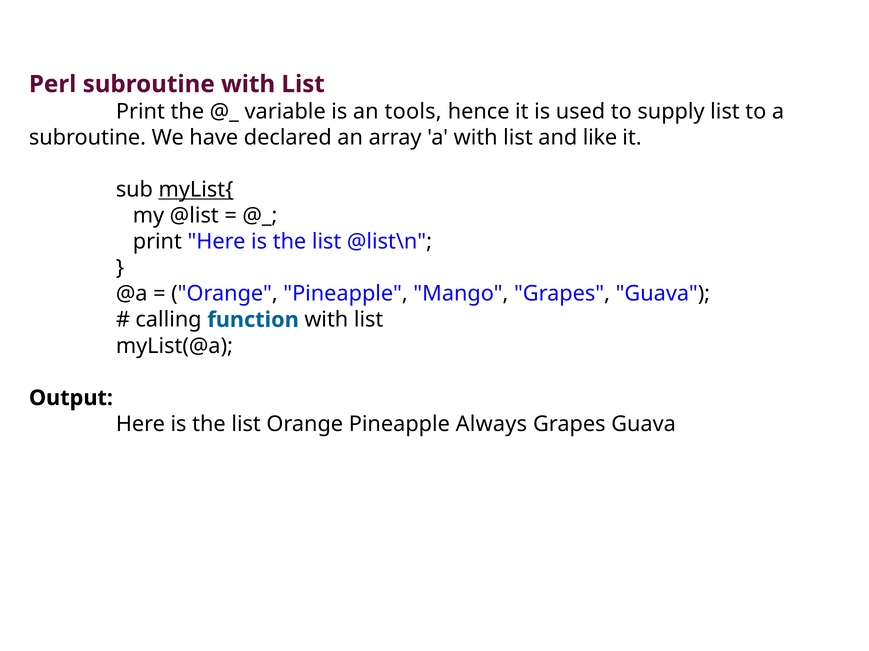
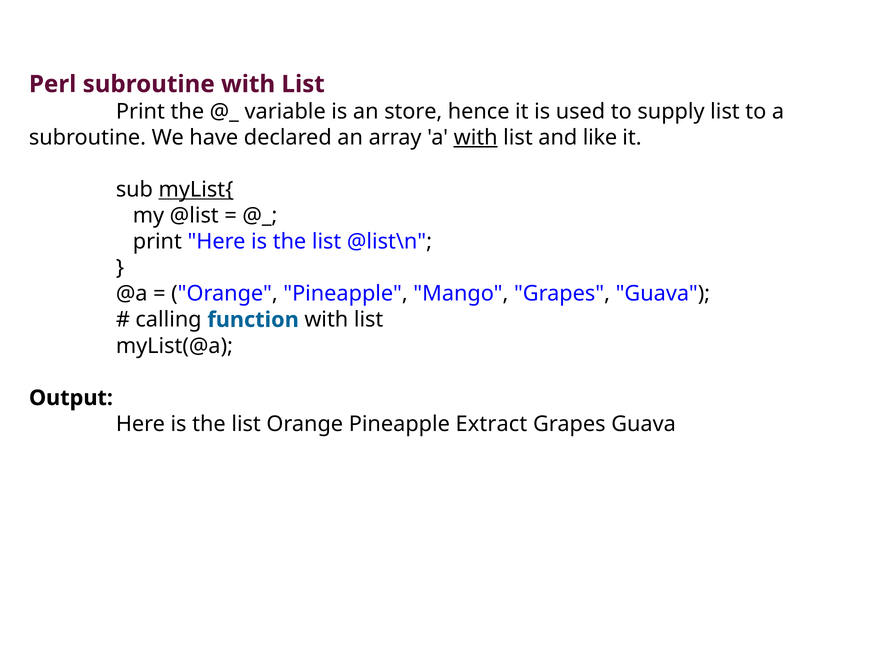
tools: tools -> store
with at (476, 138) underline: none -> present
Always: Always -> Extract
